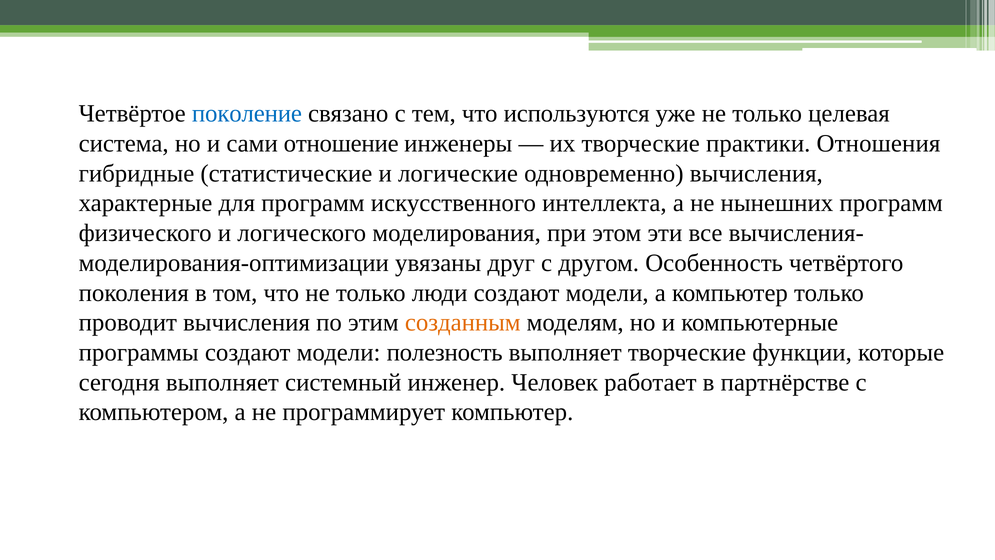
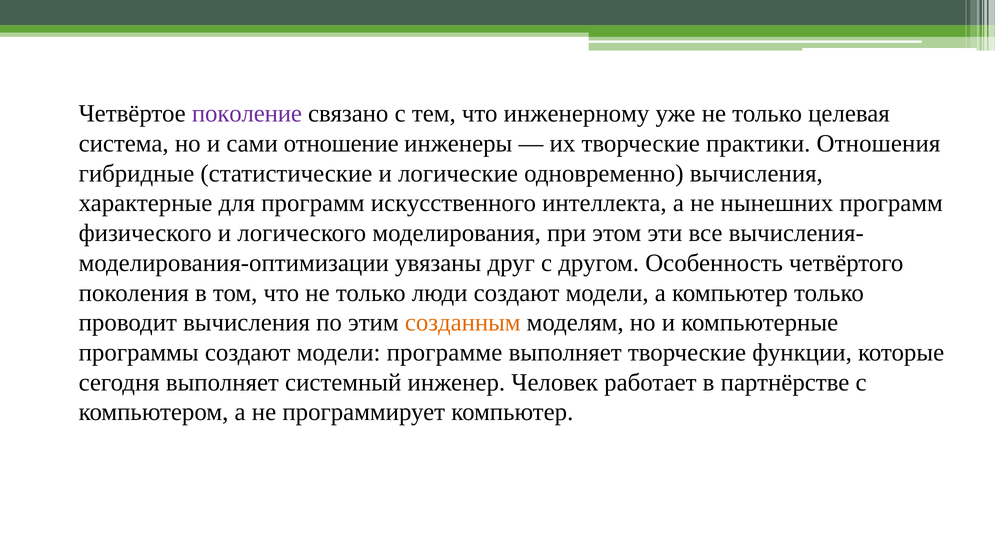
поколение colour: blue -> purple
используются: используются -> инженерному
полезность: полезность -> программе
